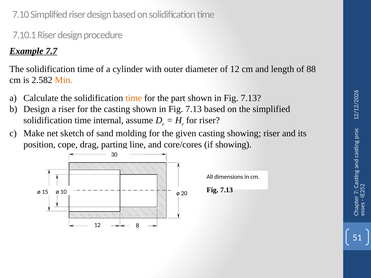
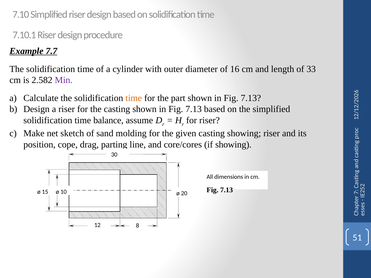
of 12: 12 -> 16
88: 88 -> 33
Min colour: orange -> purple
internal: internal -> balance
